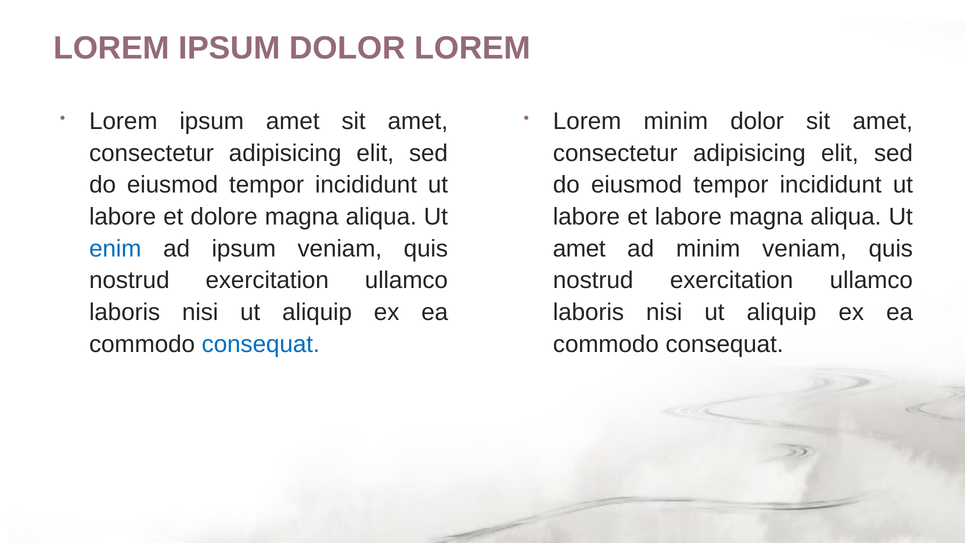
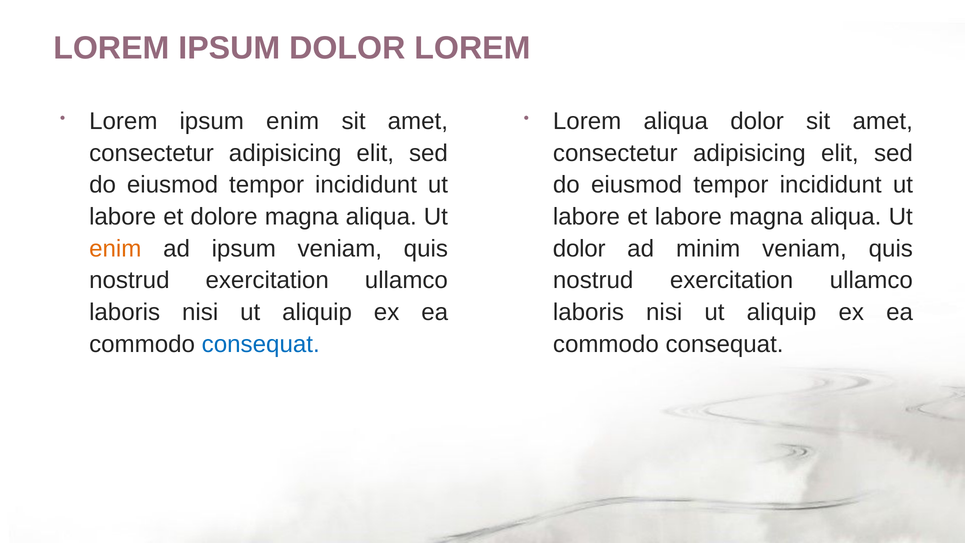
ipsum amet: amet -> enim
Lorem minim: minim -> aliqua
enim at (115, 248) colour: blue -> orange
amet at (579, 248): amet -> dolor
